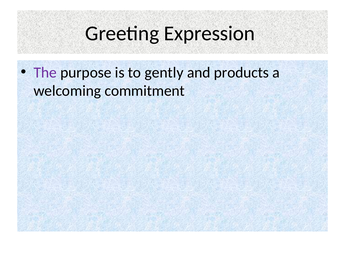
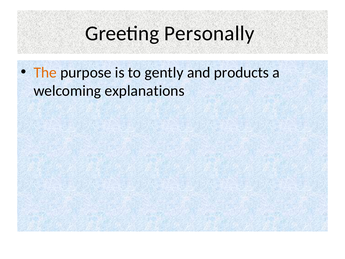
Expression: Expression -> Personally
The colour: purple -> orange
commitment: commitment -> explanations
